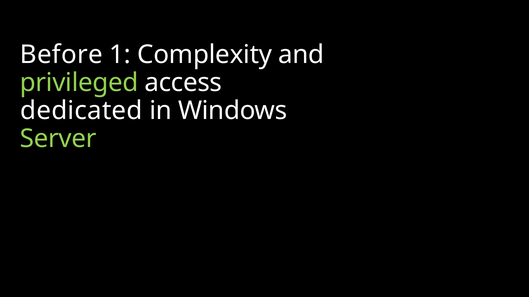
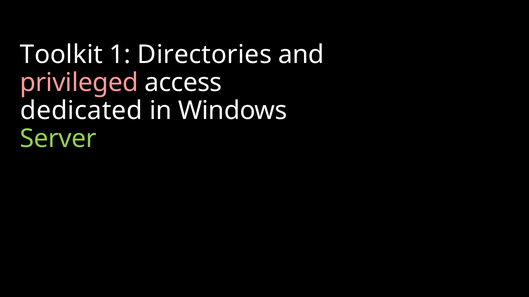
Before: Before -> Toolkit
Complexity: Complexity -> Directories
privileged colour: light green -> pink
